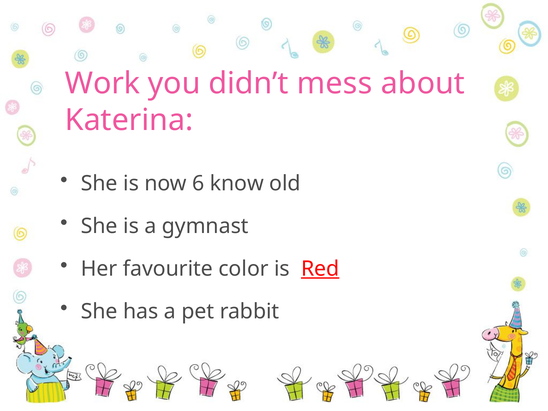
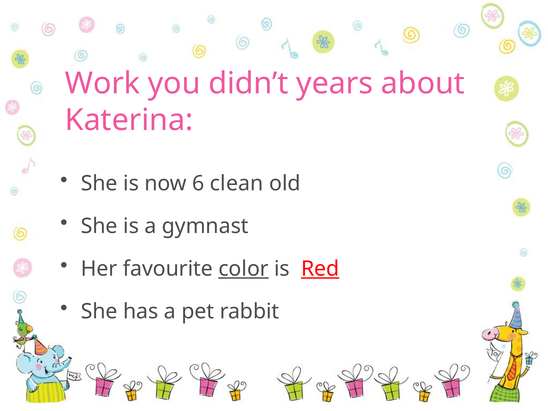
mess: mess -> years
know: know -> clean
color underline: none -> present
